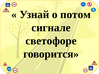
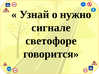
потом: потом -> нужно
